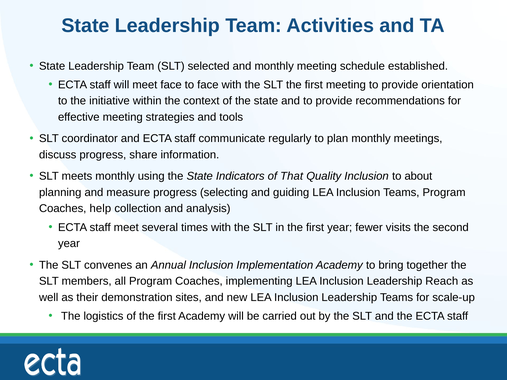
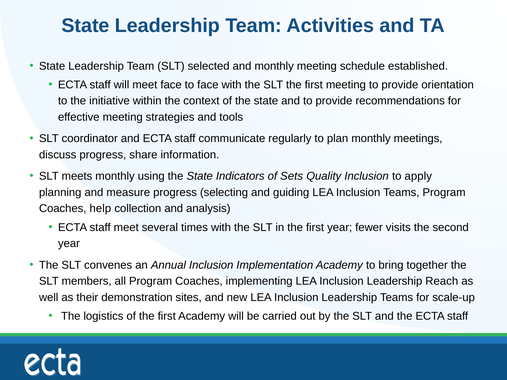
That: That -> Sets
about: about -> apply
